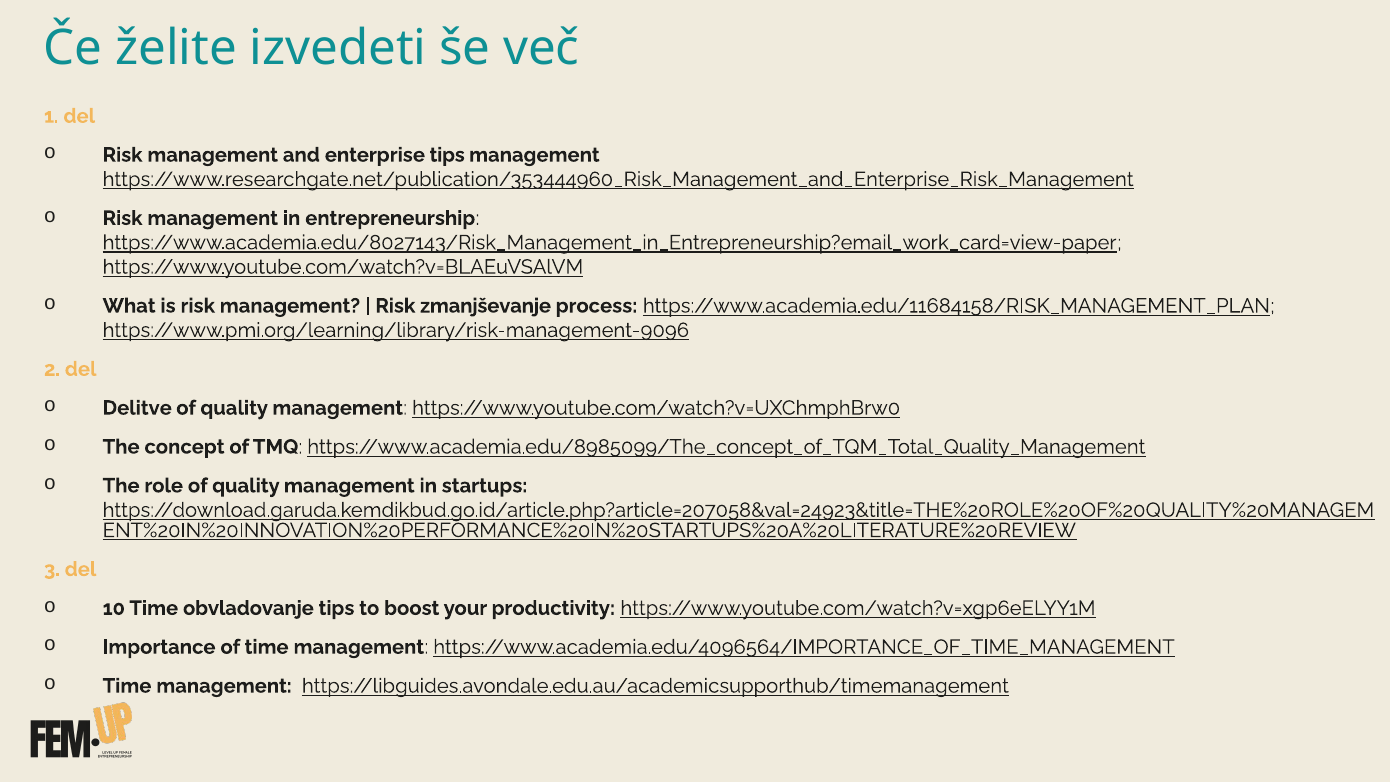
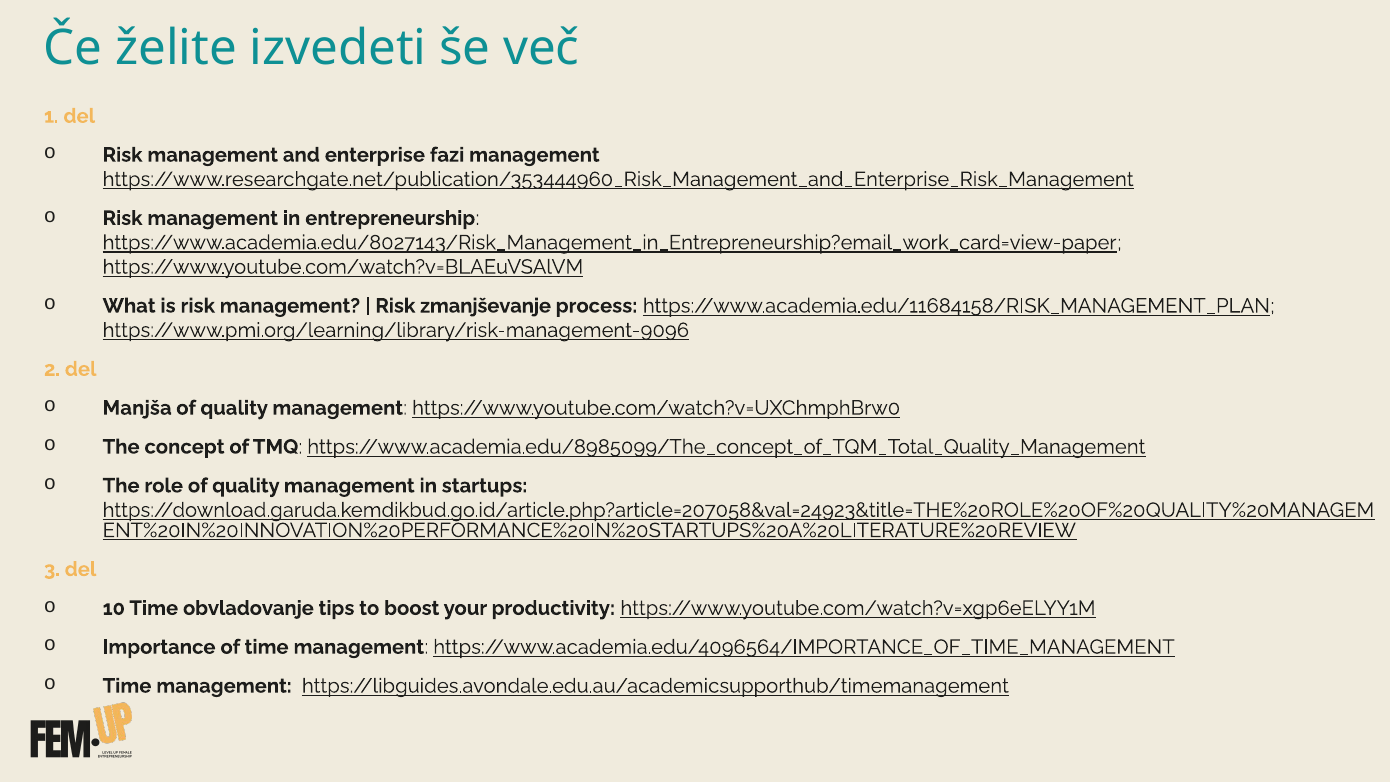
enterprise tips: tips -> fazi
Delitve: Delitve -> Manjša
